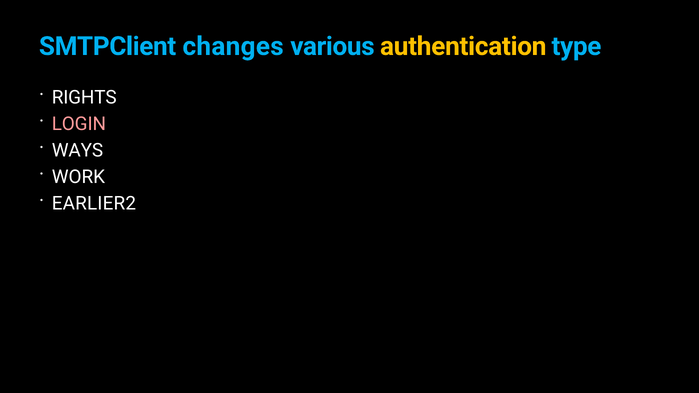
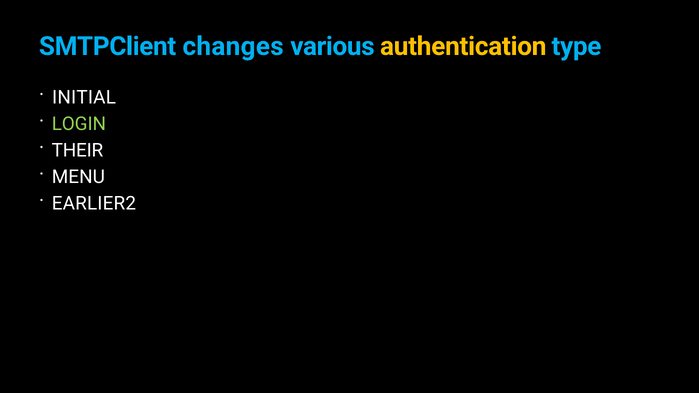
RIGHTS: RIGHTS -> INITIAL
LOGIN colour: pink -> light green
WAYS: WAYS -> THEIR
WORK: WORK -> MENU
